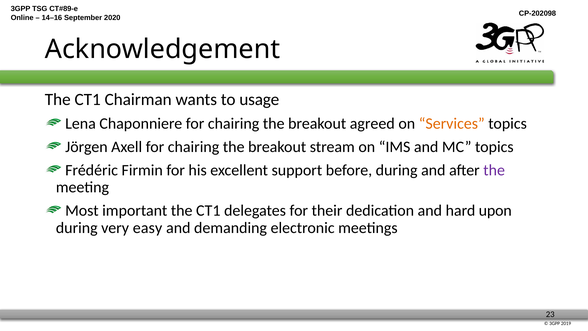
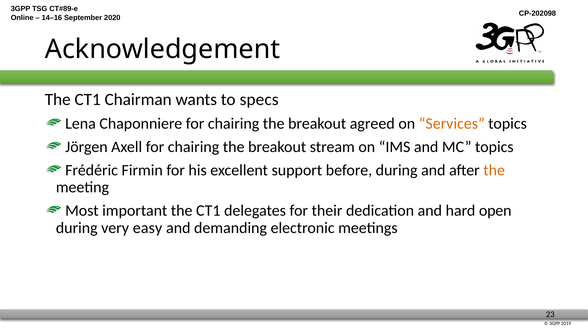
usage: usage -> specs
the at (494, 170) colour: purple -> orange
upon: upon -> open
